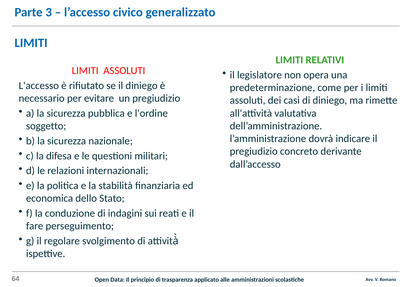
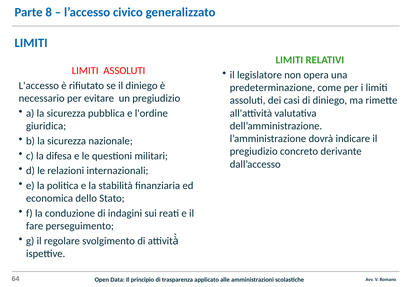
3: 3 -> 8
soggetto: soggetto -> giuridica
